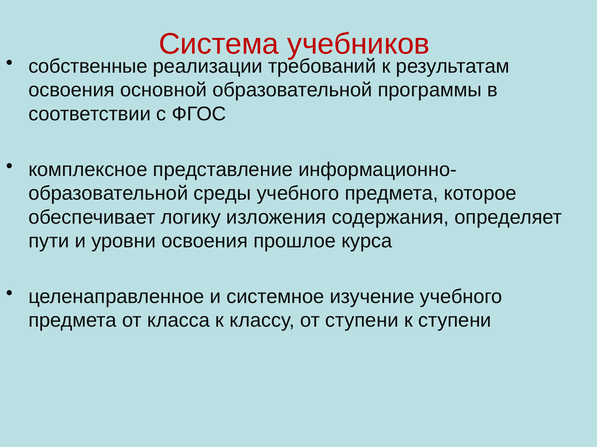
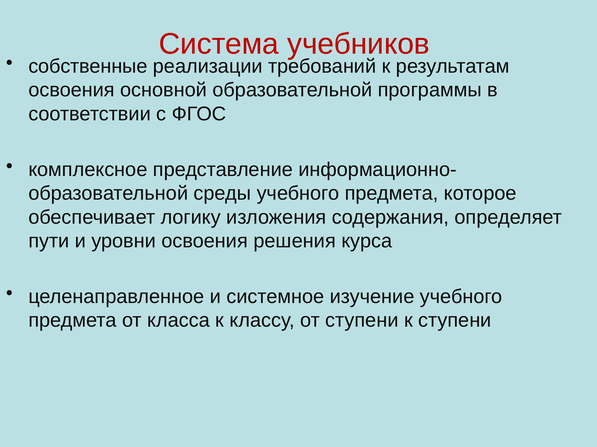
прошлое: прошлое -> решения
